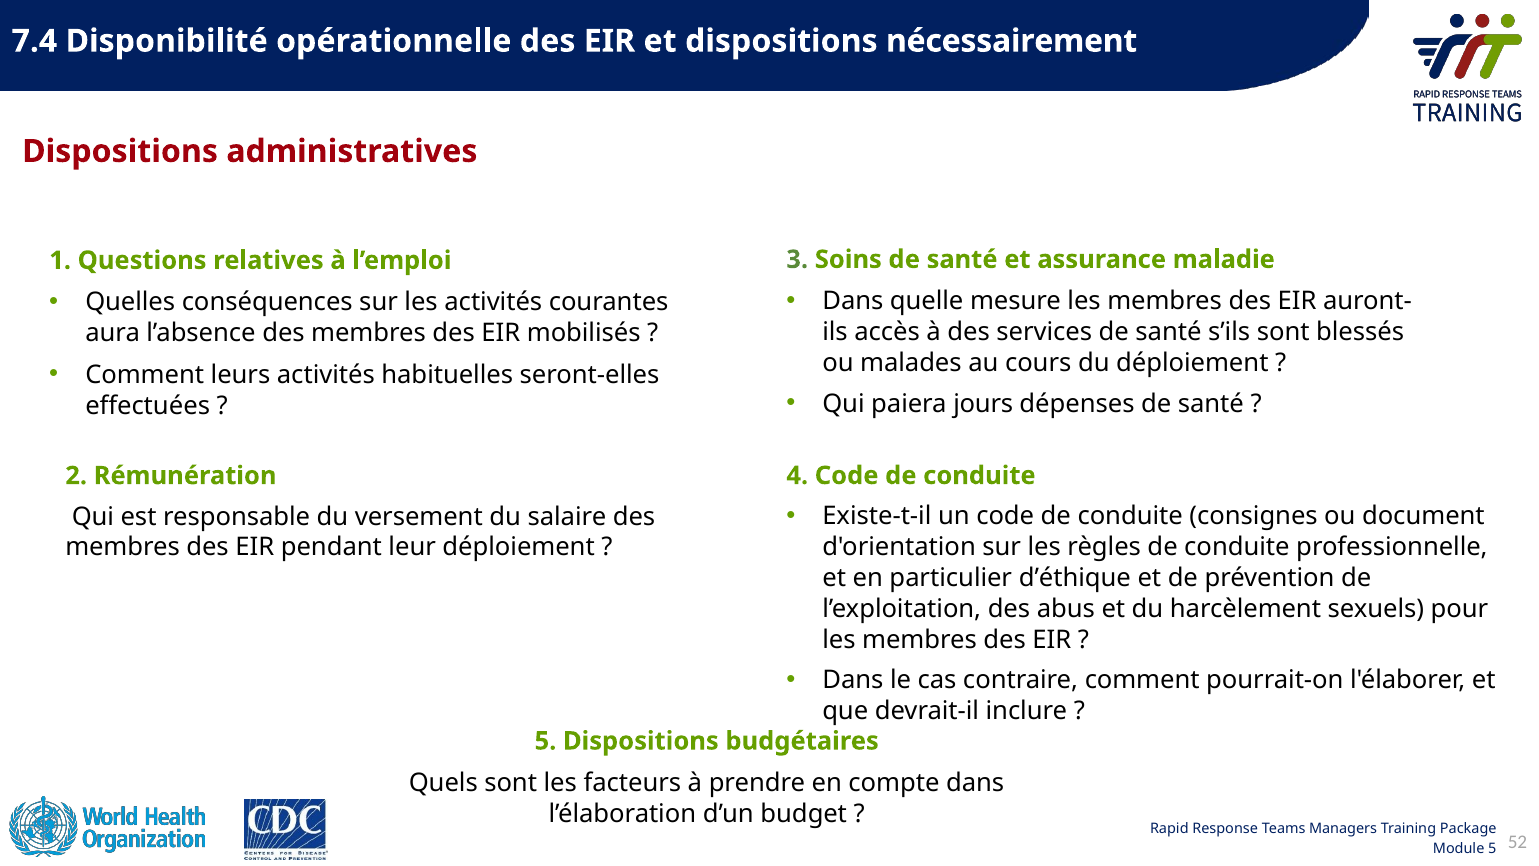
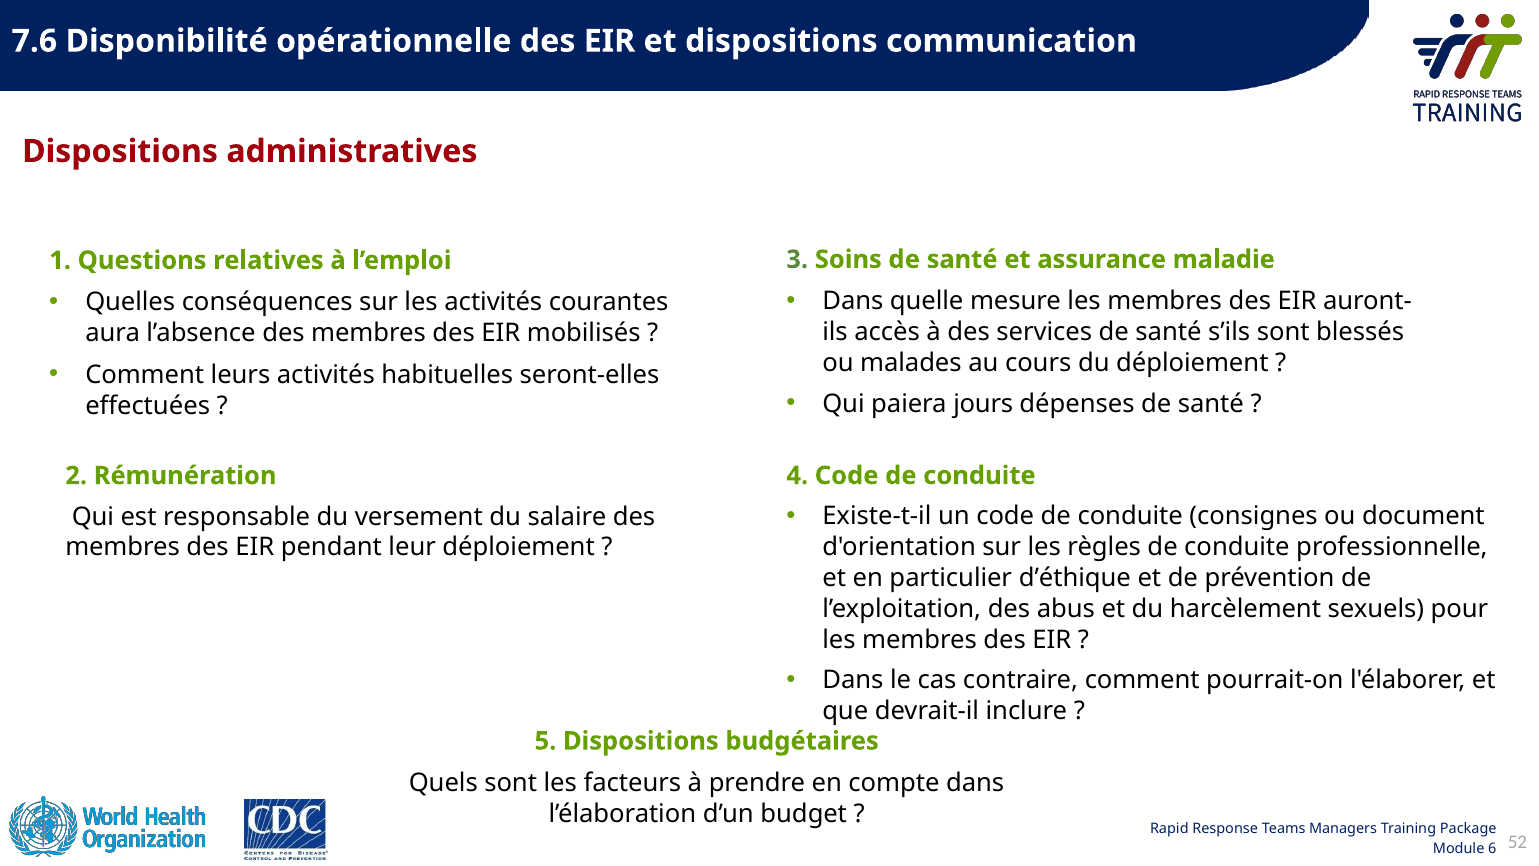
7.4: 7.4 -> 7.6
nécessairement: nécessairement -> communication
5 at (1492, 848): 5 -> 6
